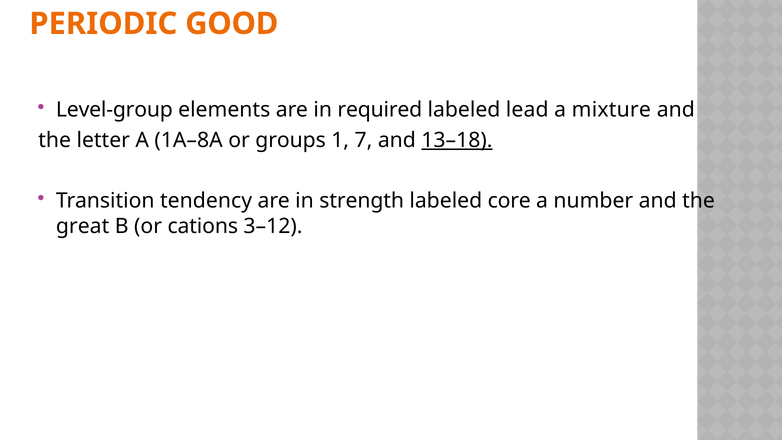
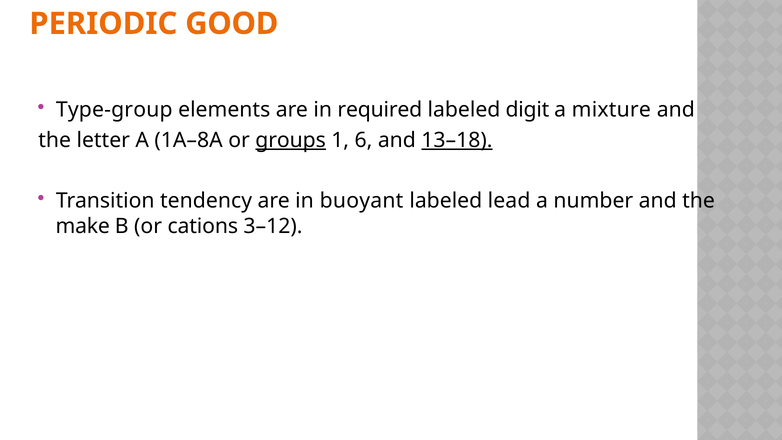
Level-group: Level-group -> Type-group
lead: lead -> digit
groups underline: none -> present
7: 7 -> 6
strength: strength -> buoyant
core: core -> lead
great: great -> make
